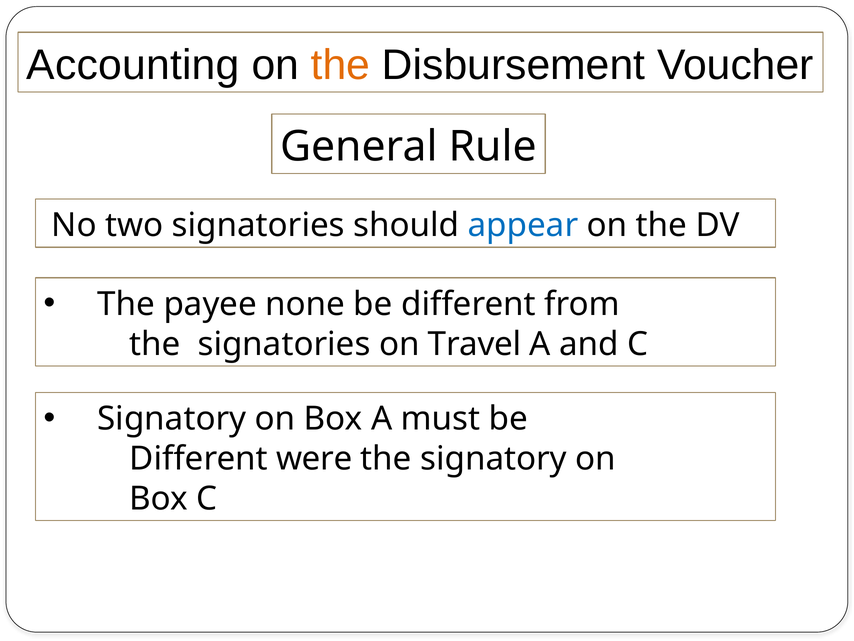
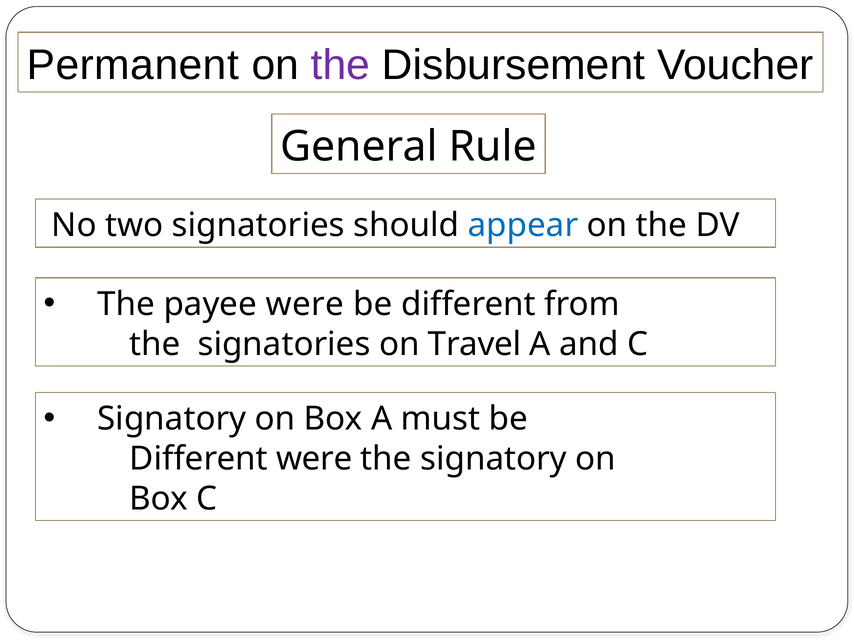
Accounting: Accounting -> Permanent
the at (341, 65) colour: orange -> purple
payee none: none -> were
